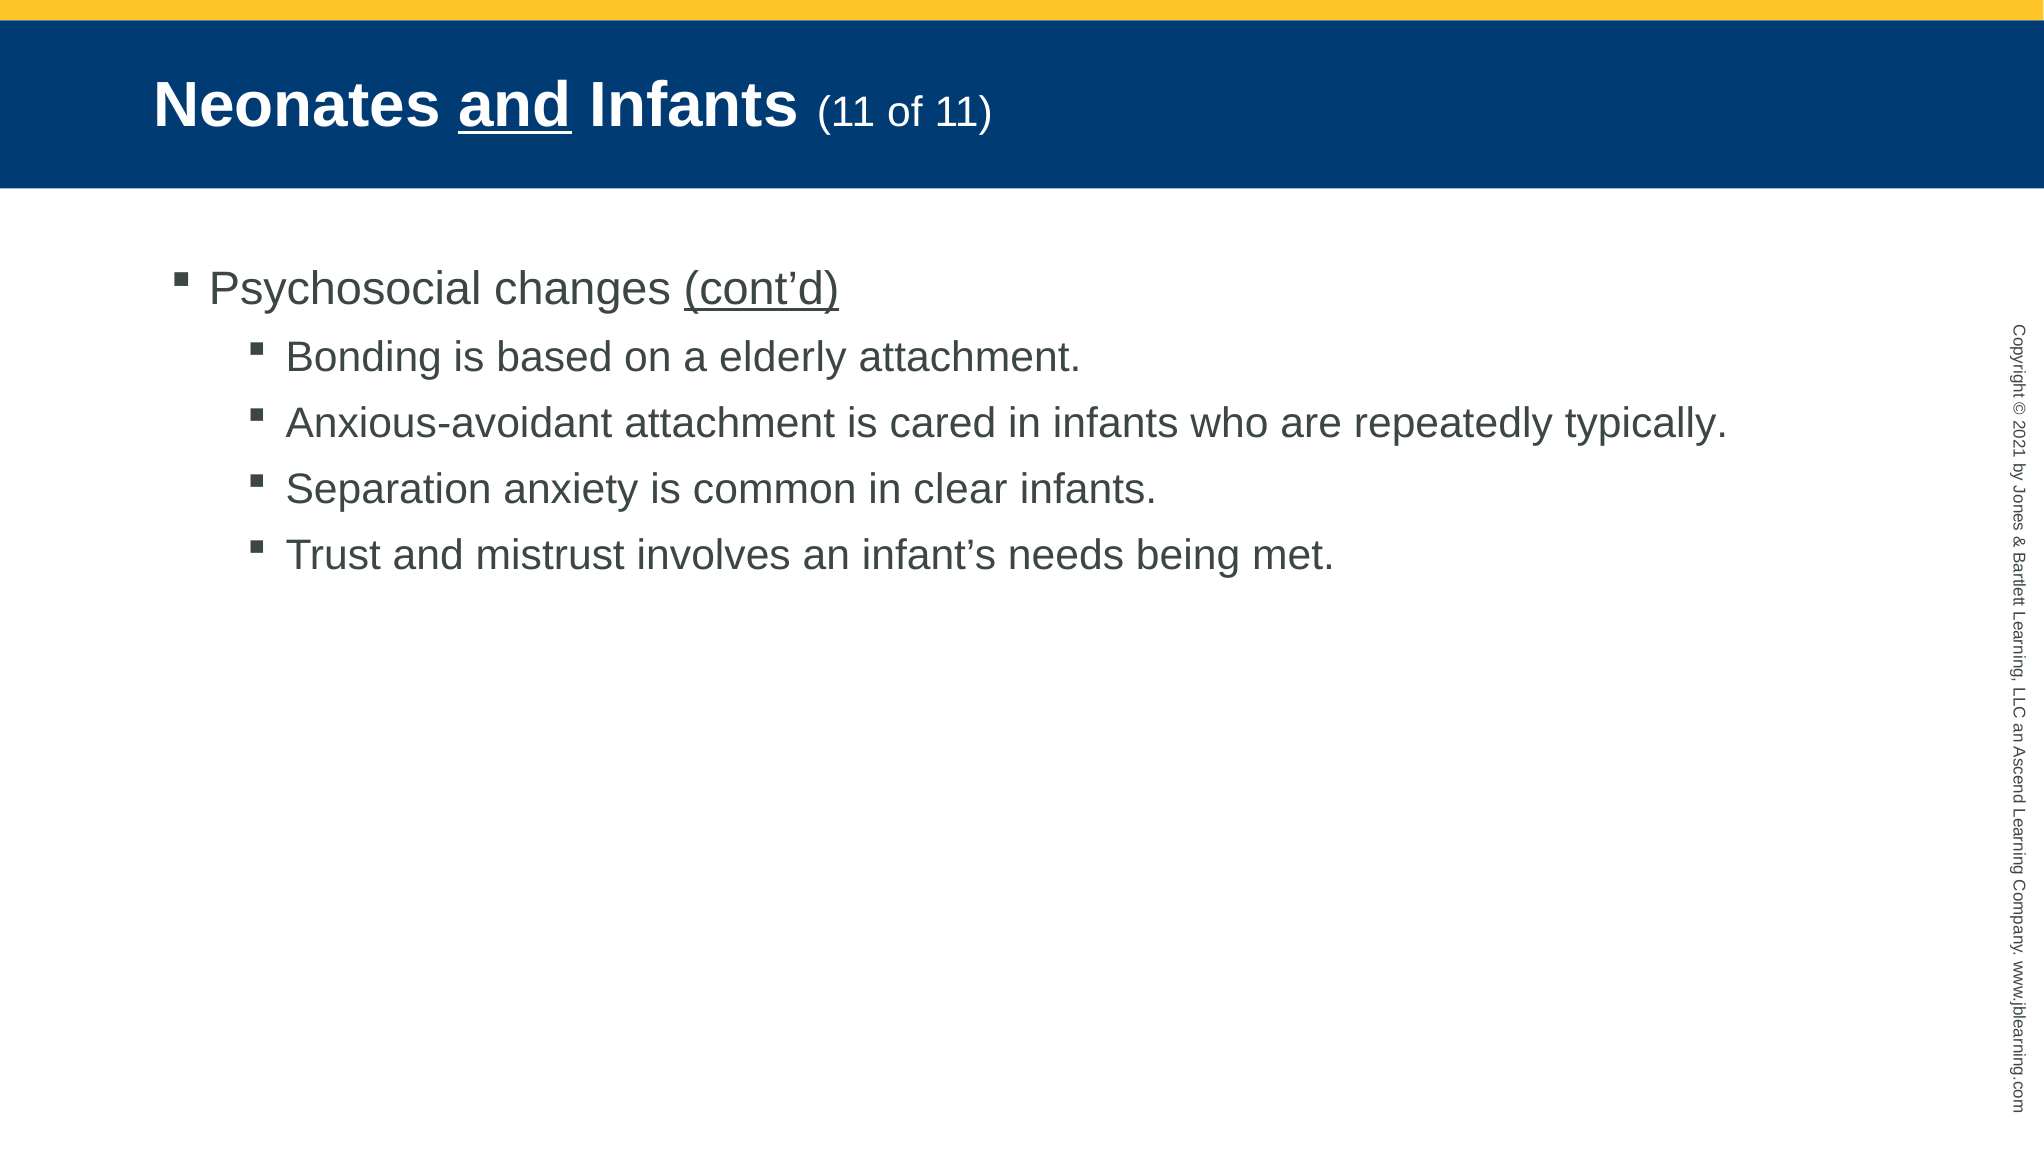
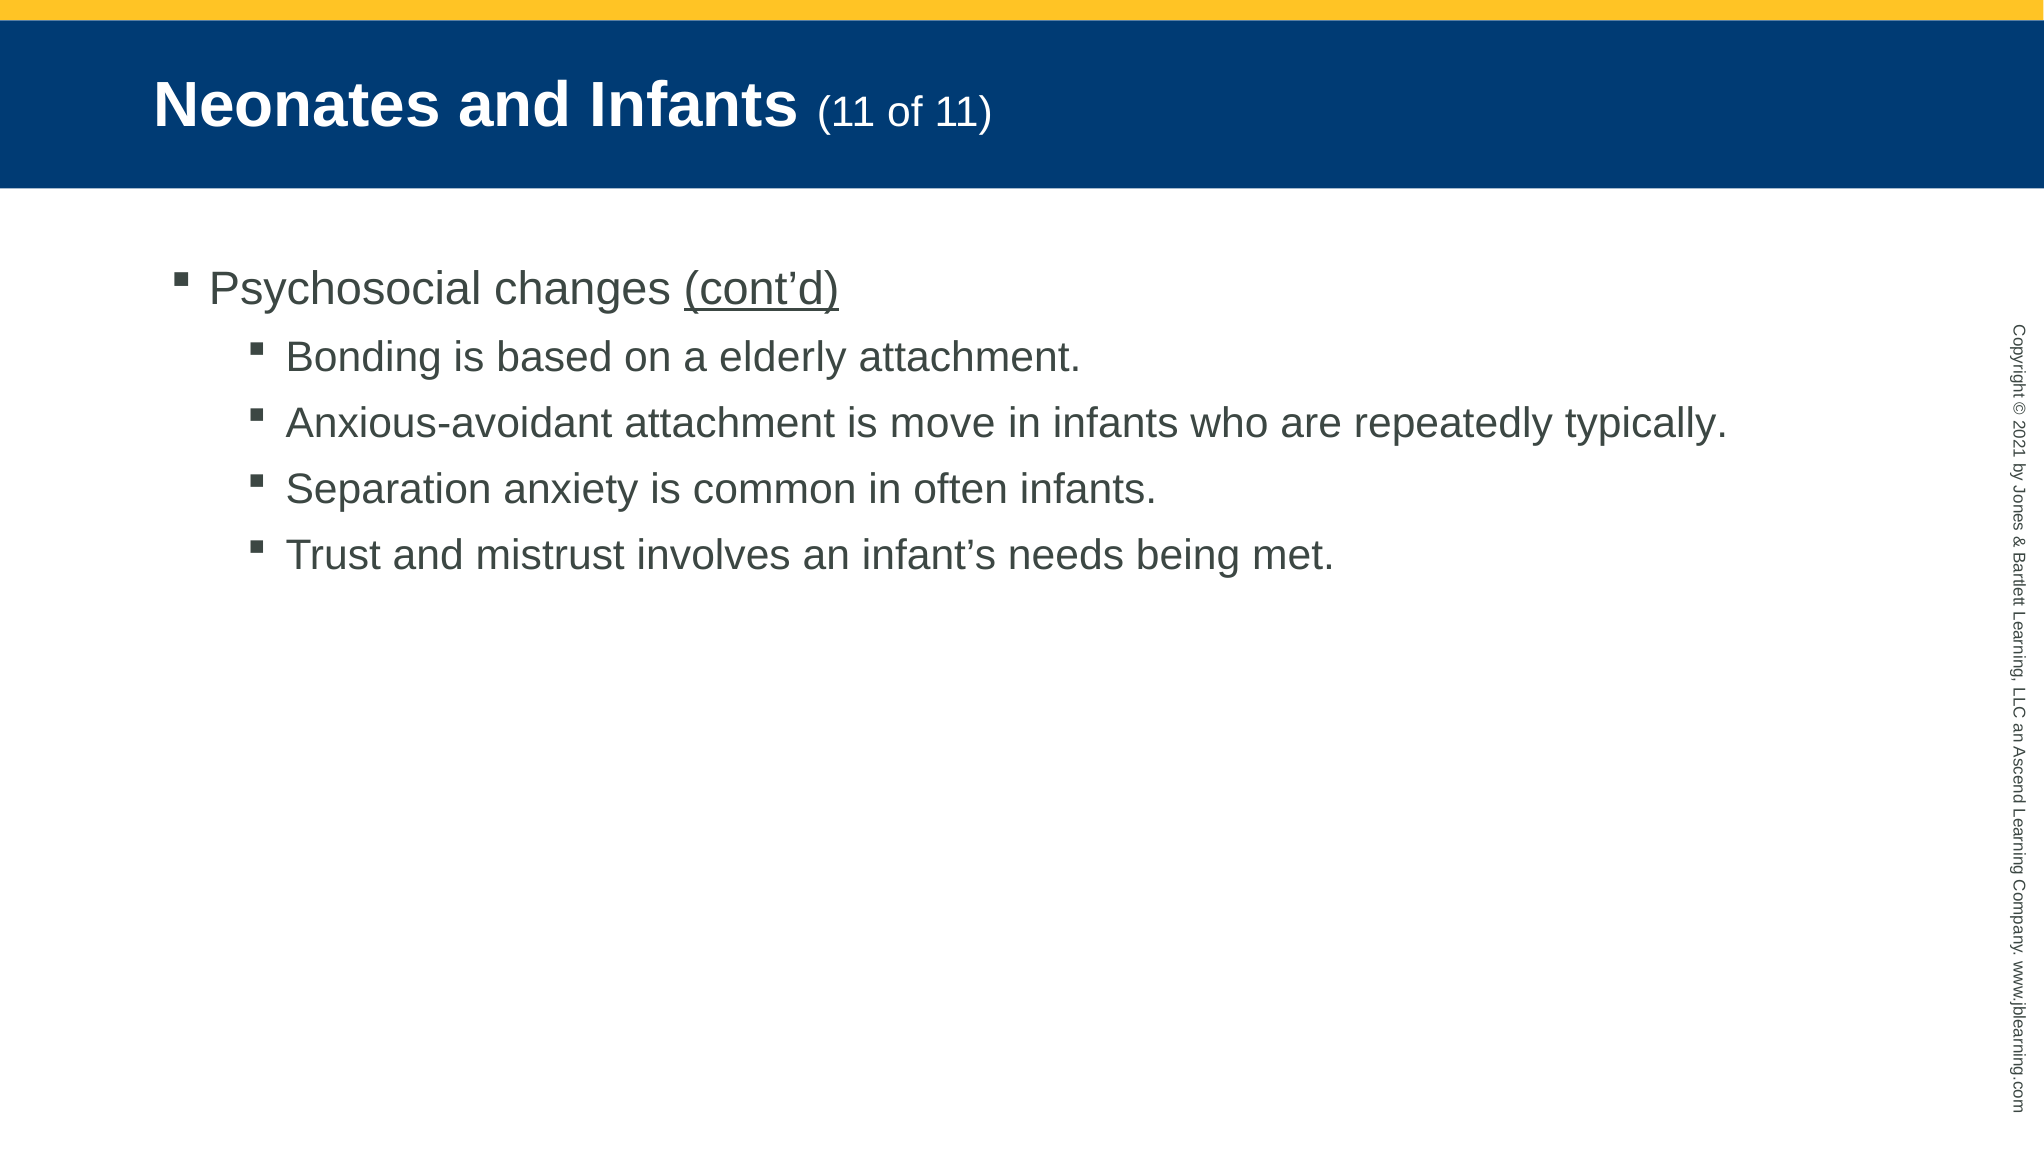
and at (515, 105) underline: present -> none
cared: cared -> move
clear: clear -> often
